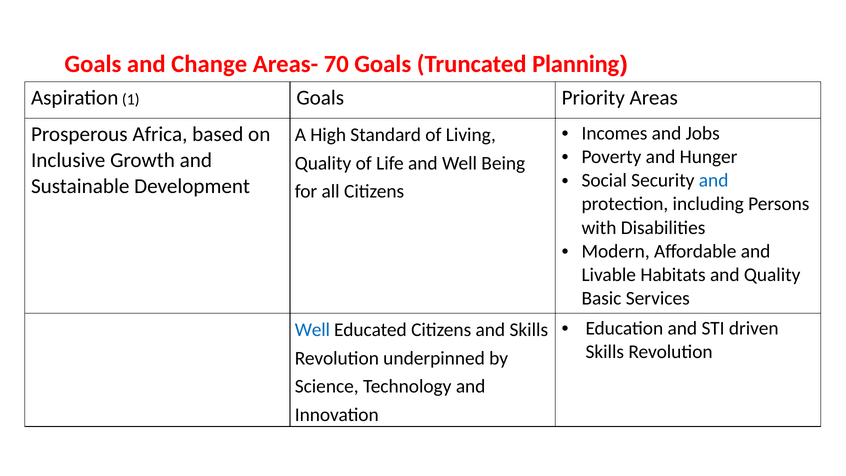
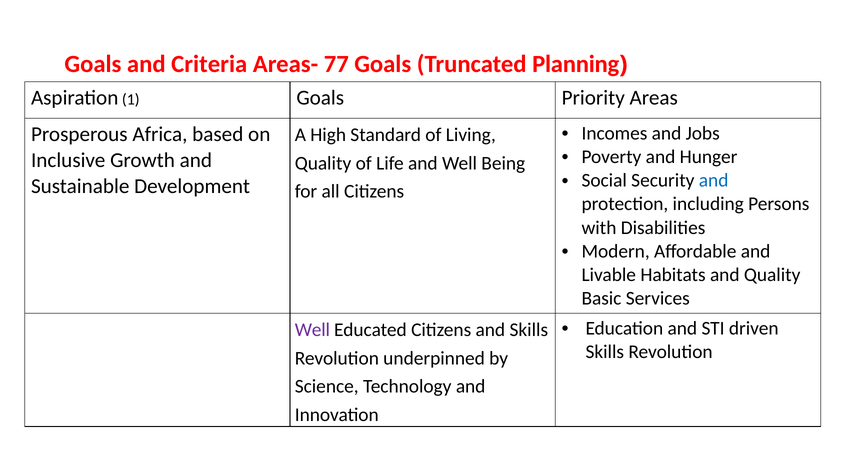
Change: Change -> Criteria
70: 70 -> 77
Well at (312, 330) colour: blue -> purple
